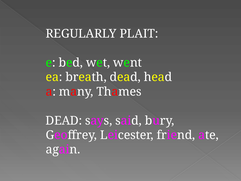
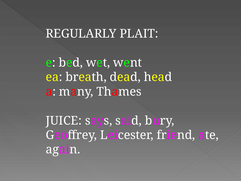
DEAD at (64, 120): DEAD -> JUICE
